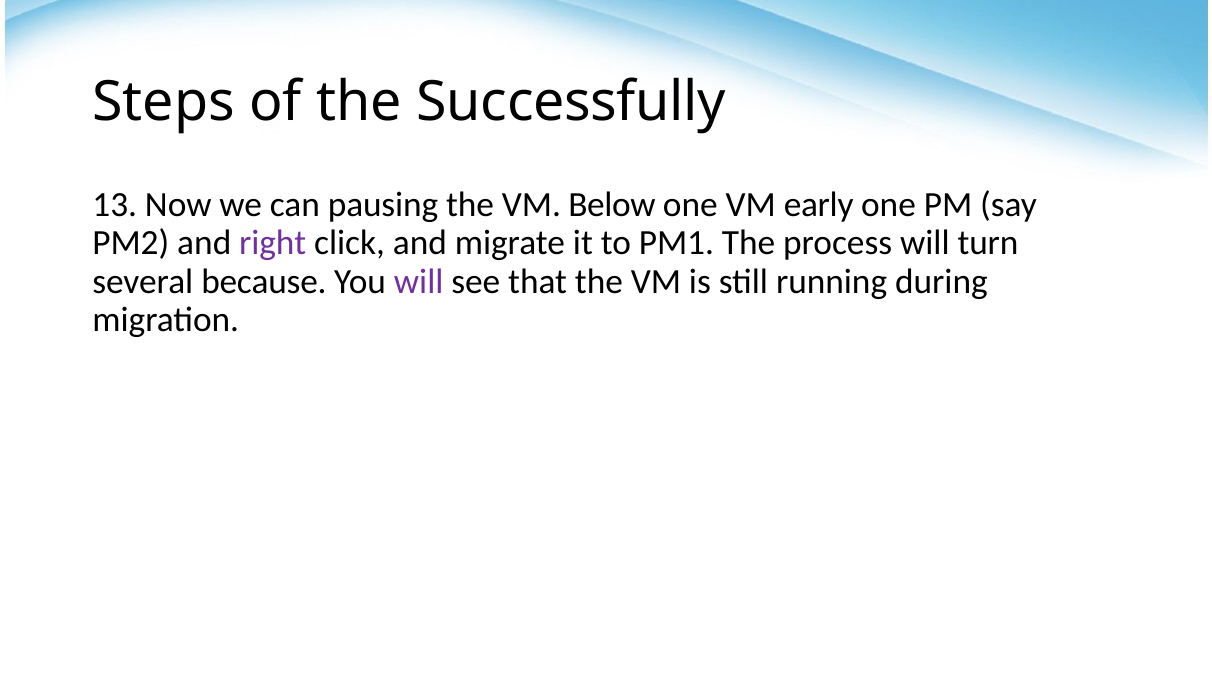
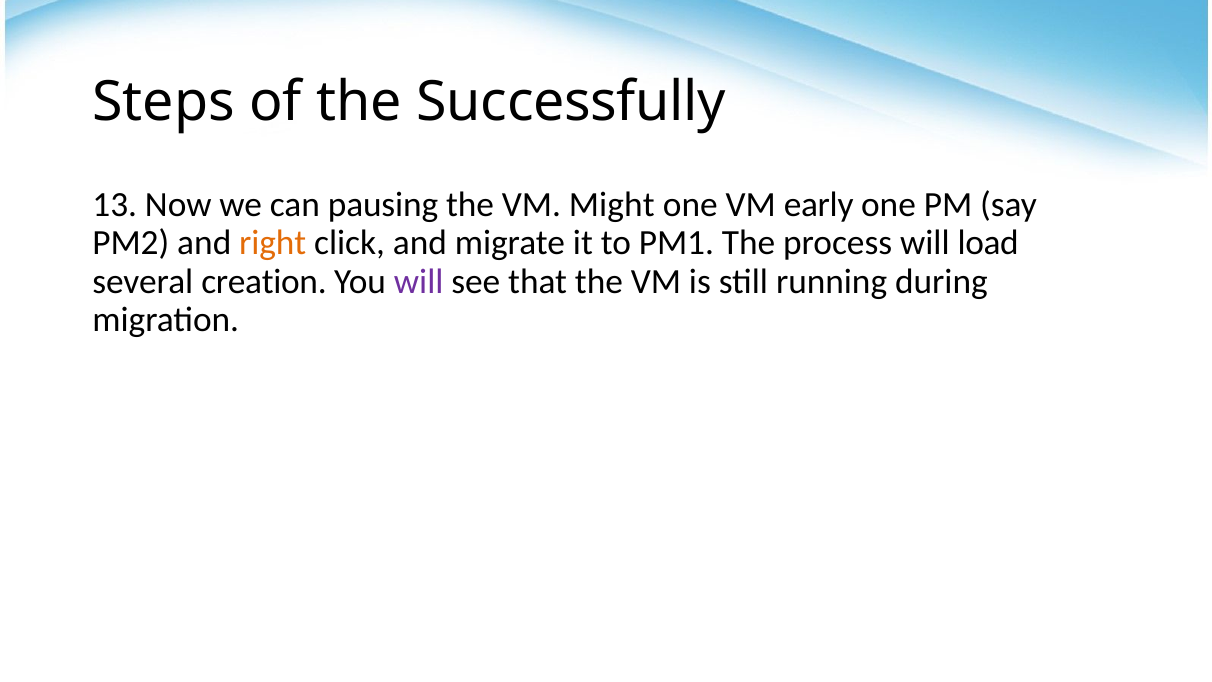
Below: Below -> Might
right colour: purple -> orange
turn: turn -> load
because: because -> creation
